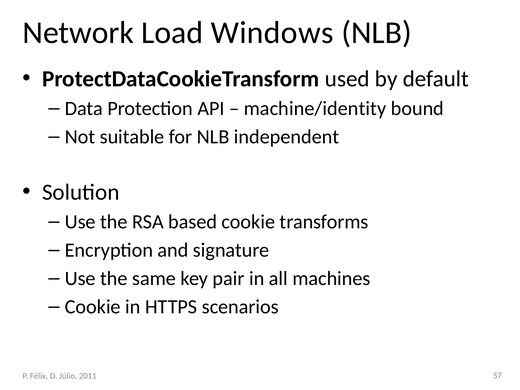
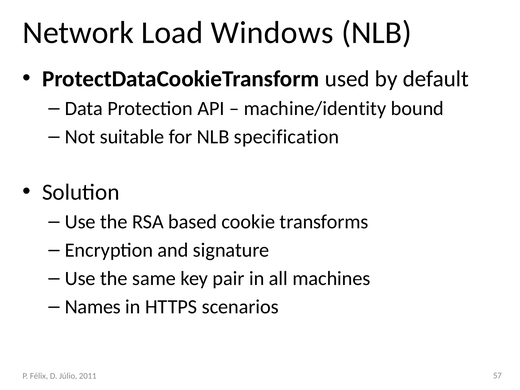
independent: independent -> specification
Cookie at (93, 307): Cookie -> Names
